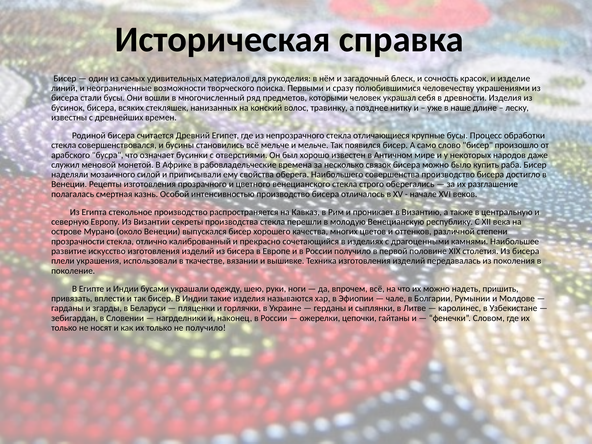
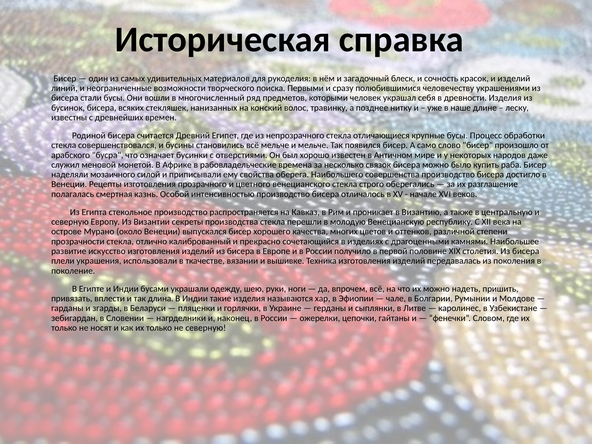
и изделие: изделие -> изделий
так бисер: бисер -> длина
не получило: получило -> северную
